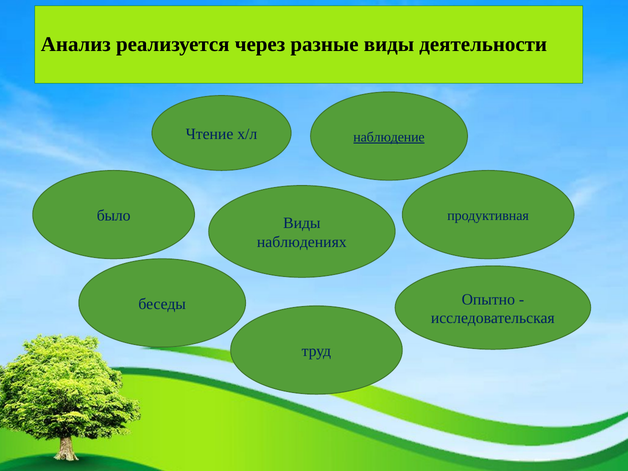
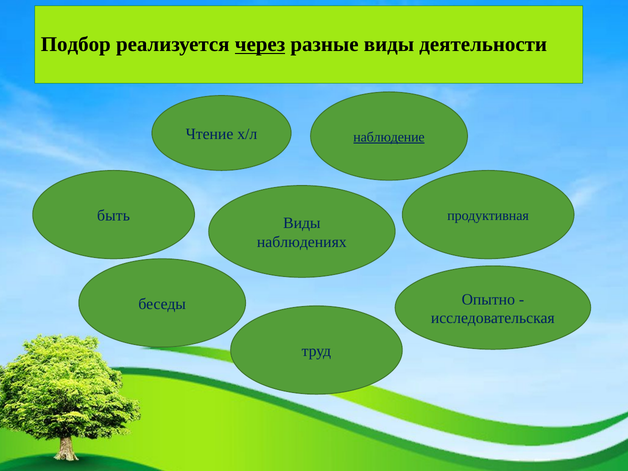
Анализ: Анализ -> Подбор
через underline: none -> present
было: было -> быть
